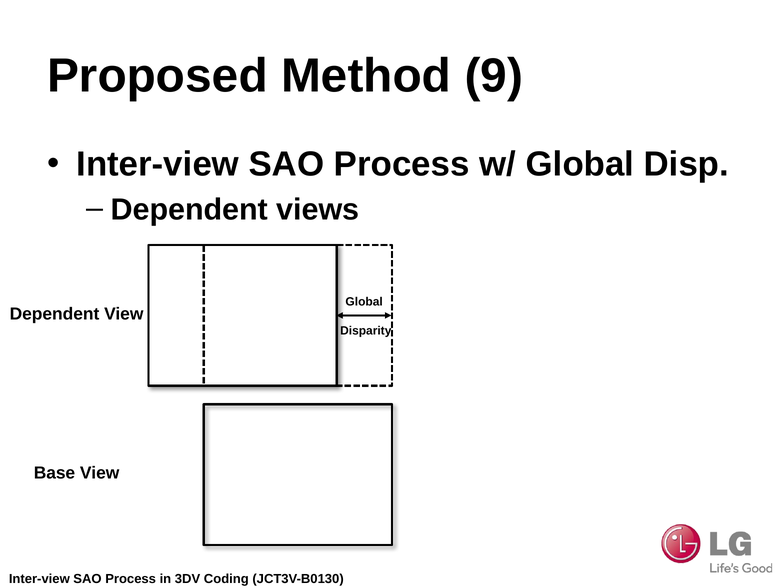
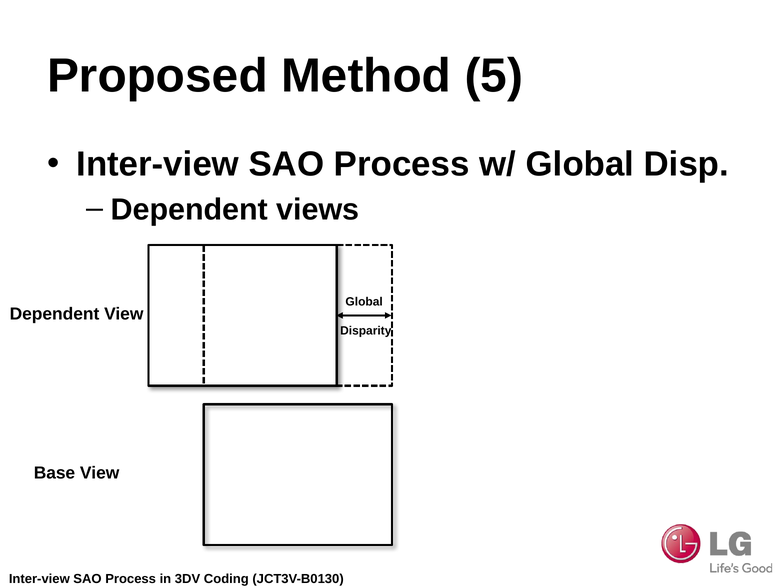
9: 9 -> 5
